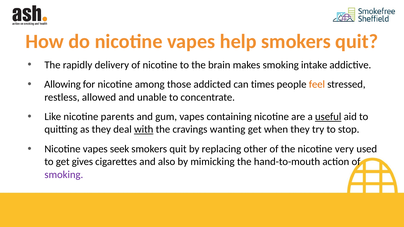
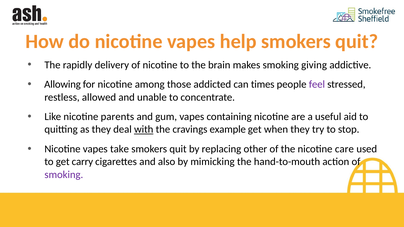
intake: intake -> giving
feel colour: orange -> purple
useful underline: present -> none
wanting: wanting -> example
seek: seek -> take
very: very -> care
gives: gives -> carry
